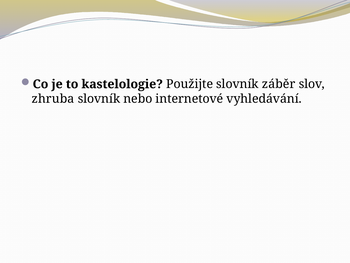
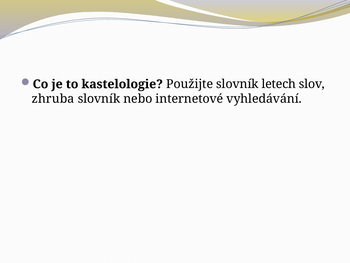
záběr: záběr -> letech
